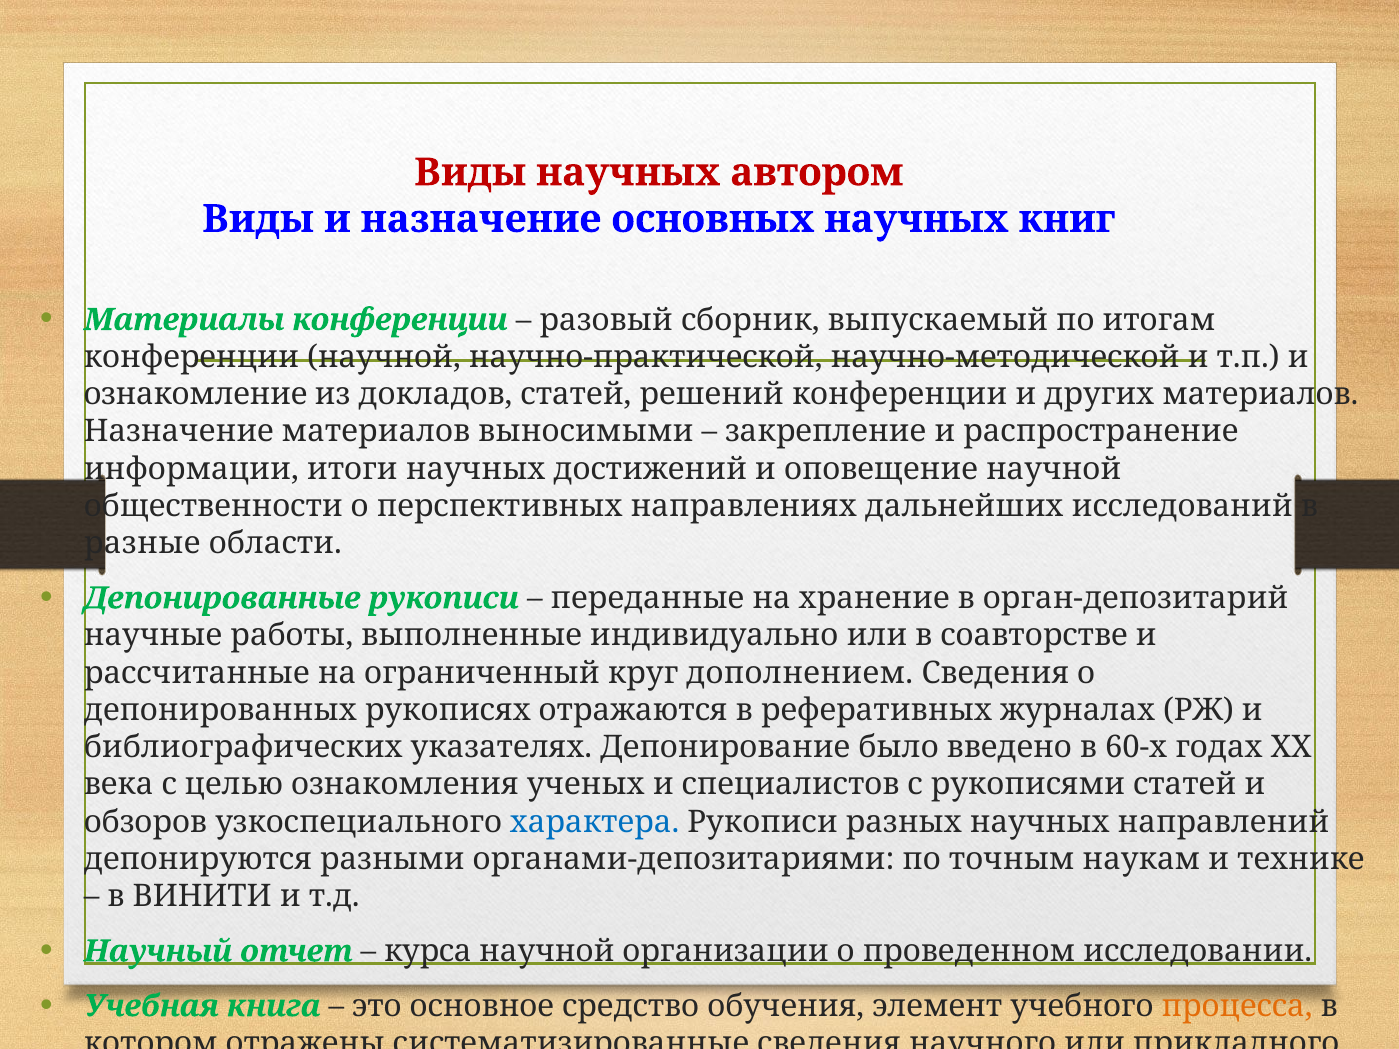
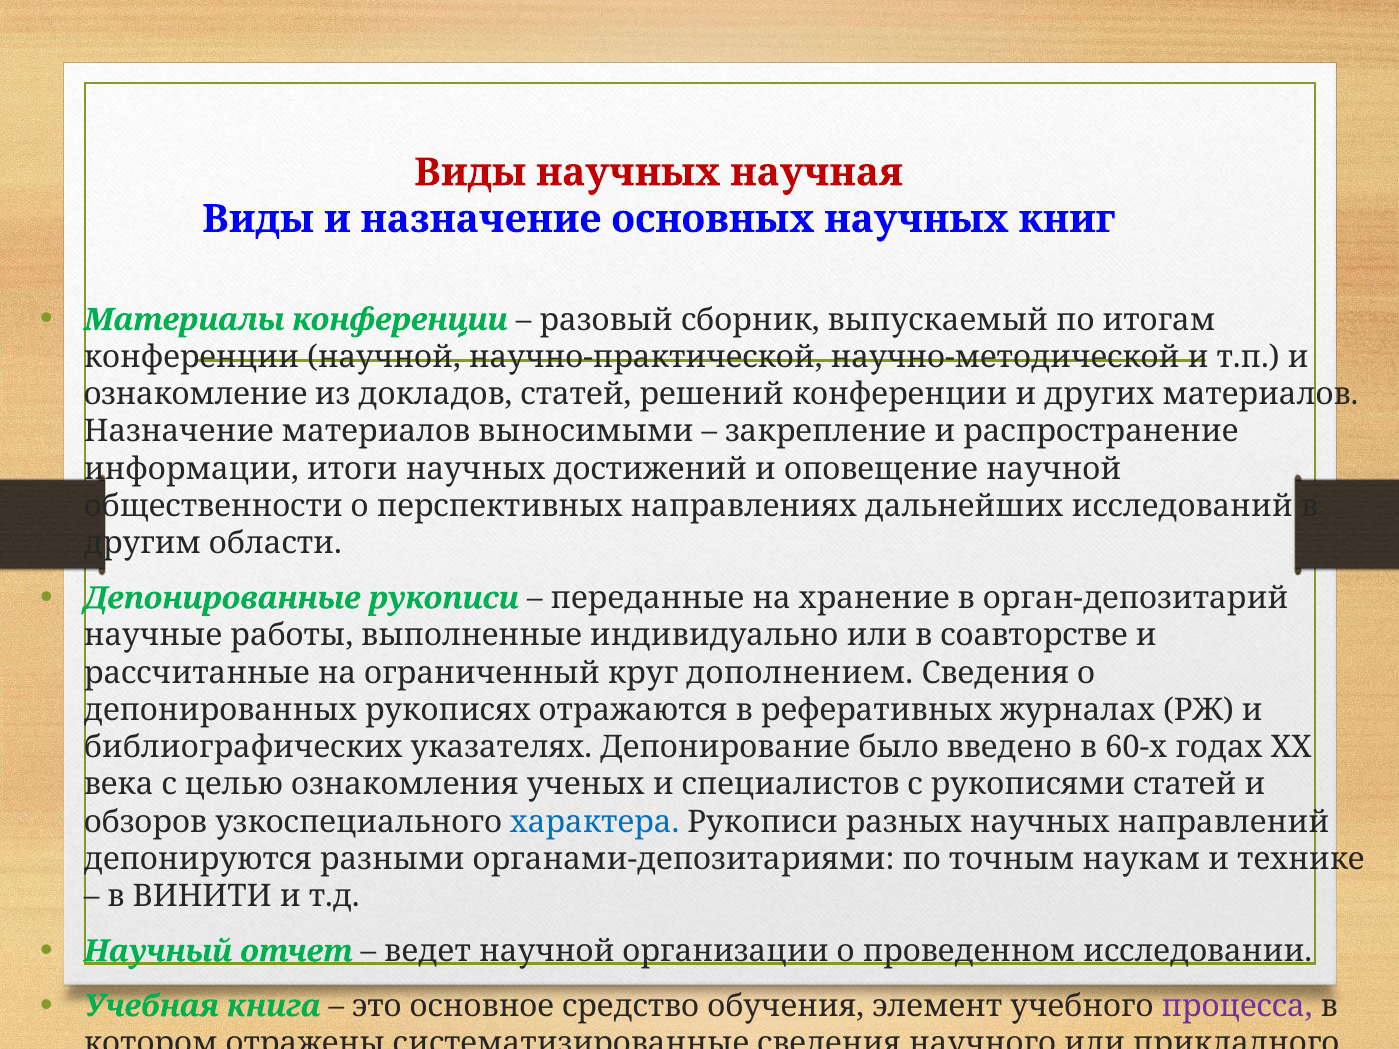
автором: автором -> научная
разные: разные -> другим
курса: курса -> ведет
процесса colour: orange -> purple
